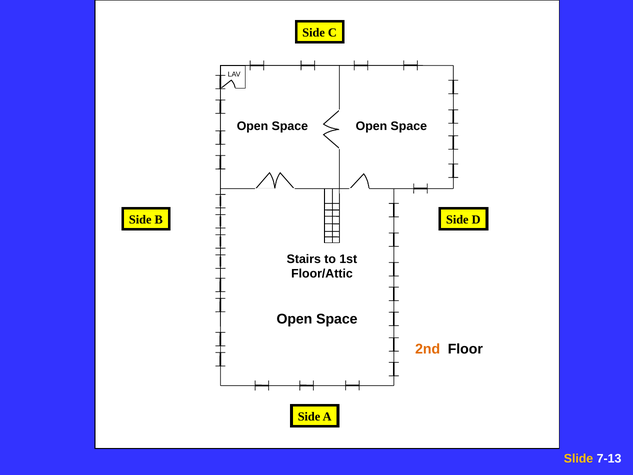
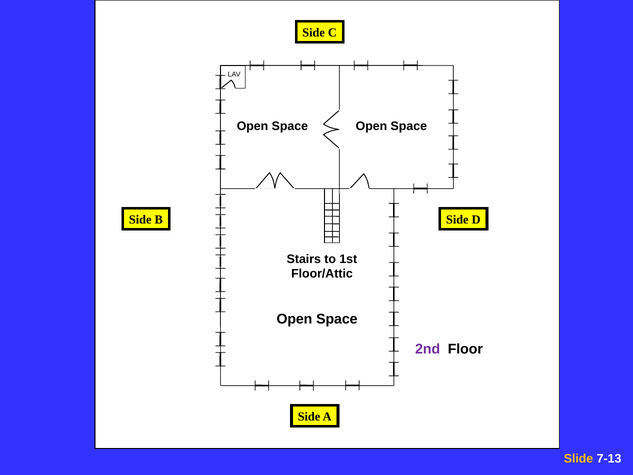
2nd colour: orange -> purple
